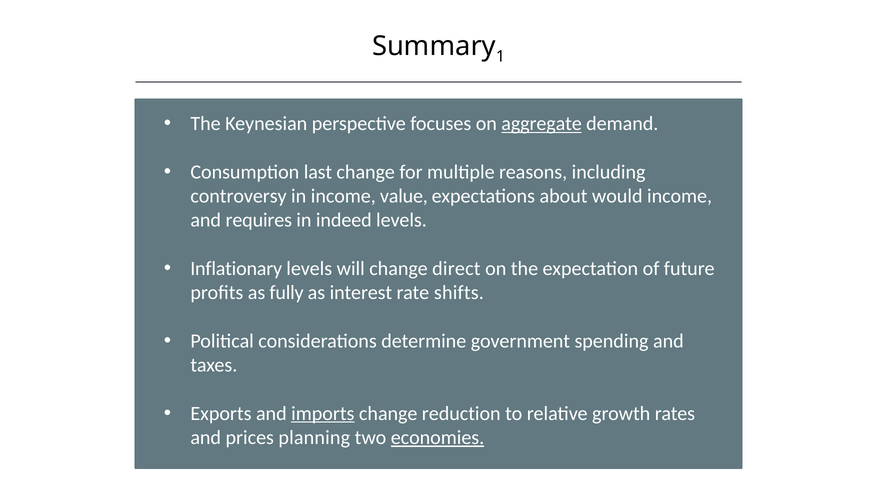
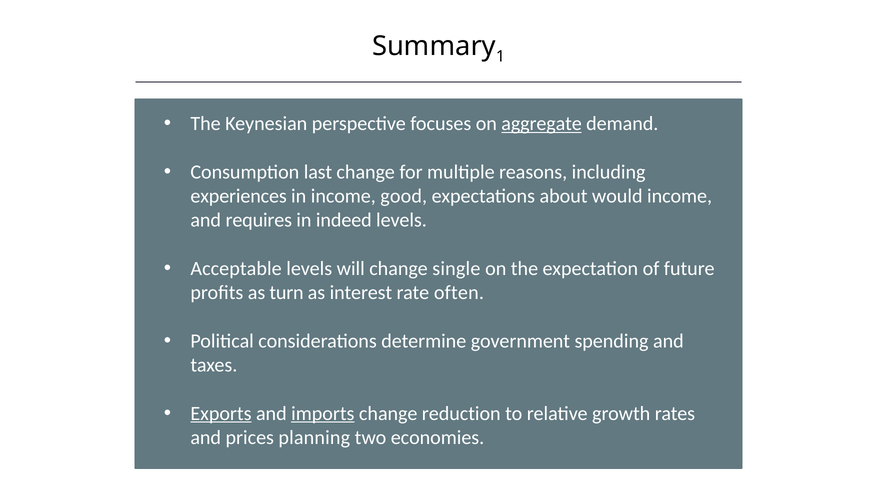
controversy: controversy -> experiences
value: value -> good
Inflationary: Inflationary -> Acceptable
direct: direct -> single
fully: fully -> turn
shifts: shifts -> often
Exports underline: none -> present
economies underline: present -> none
